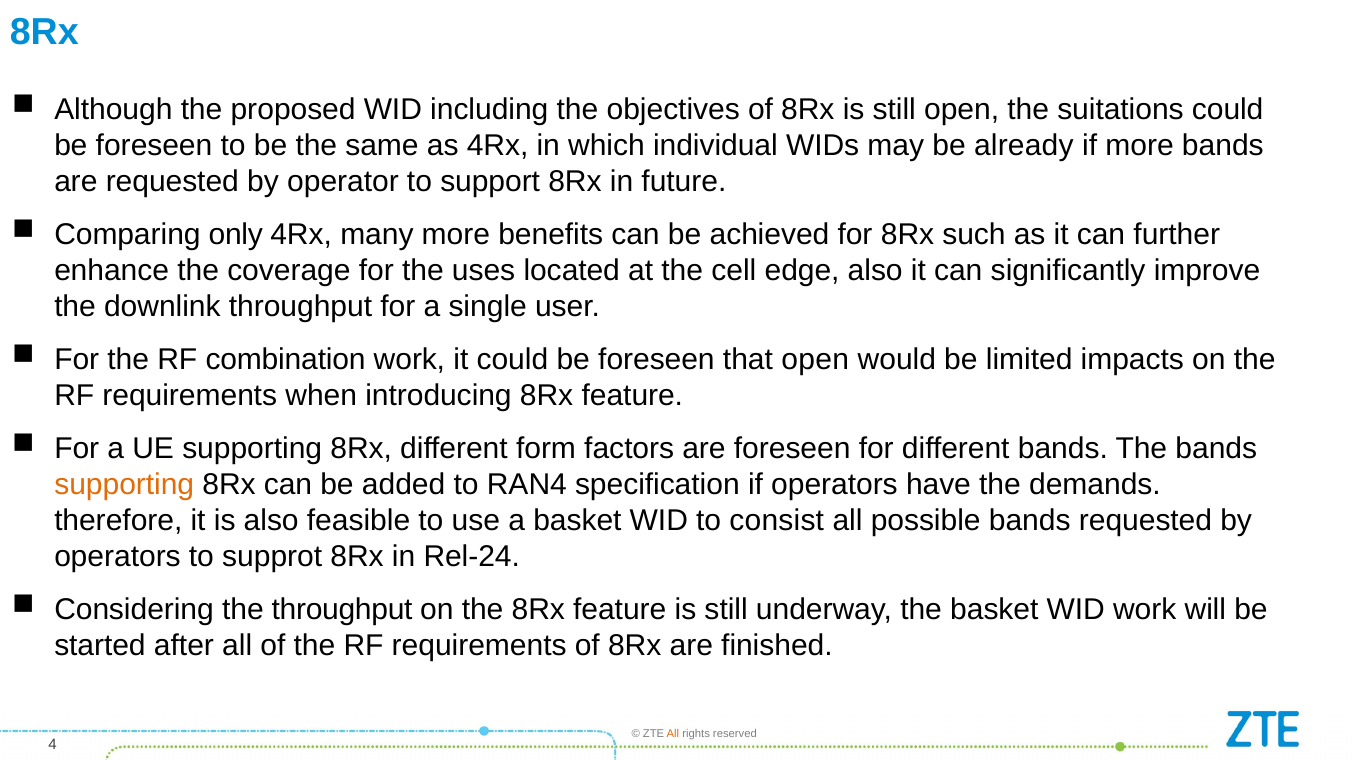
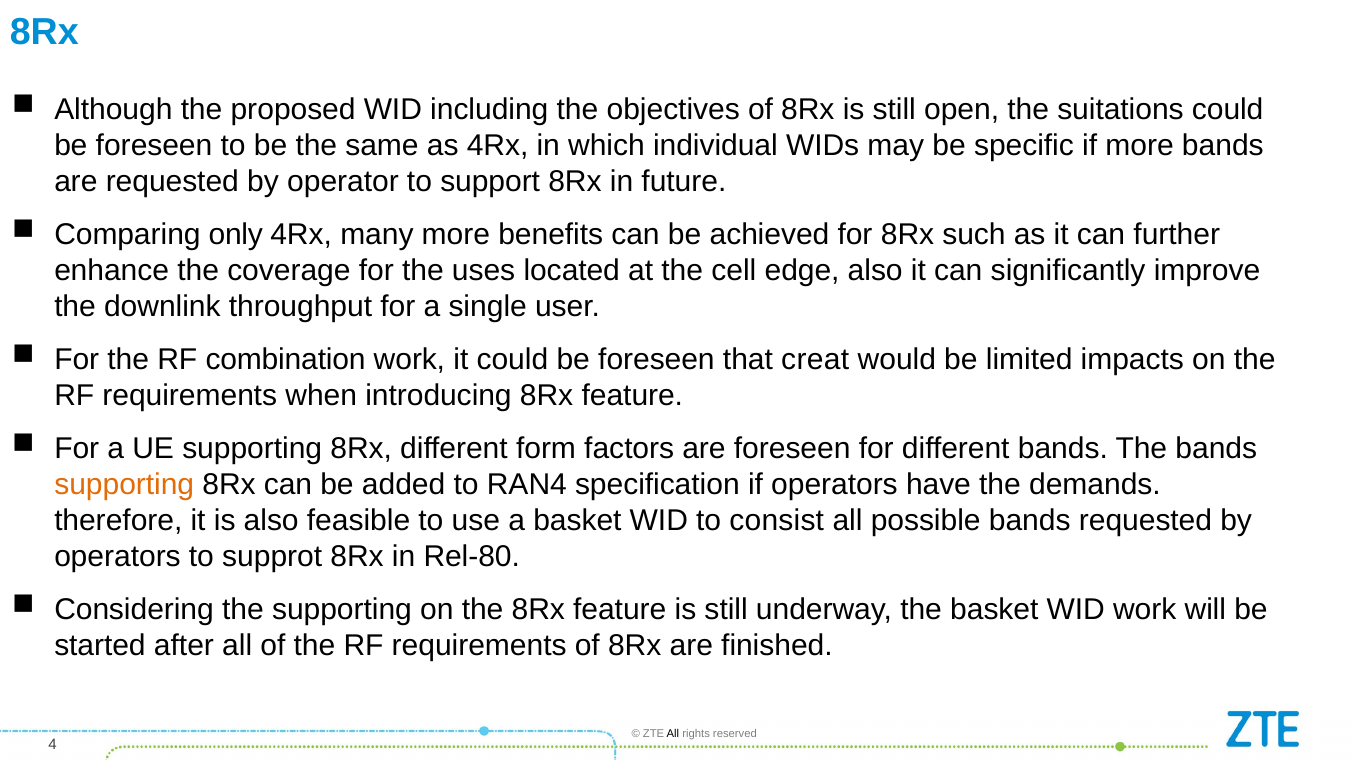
already: already -> specific
that open: open -> creat
Rel-24: Rel-24 -> Rel-80
the throughput: throughput -> supporting
All at (673, 734) colour: orange -> black
